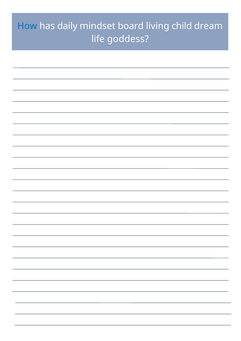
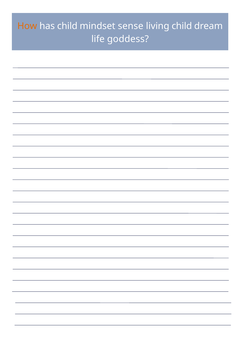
How colour: blue -> orange
has daily: daily -> child
board: board -> sense
